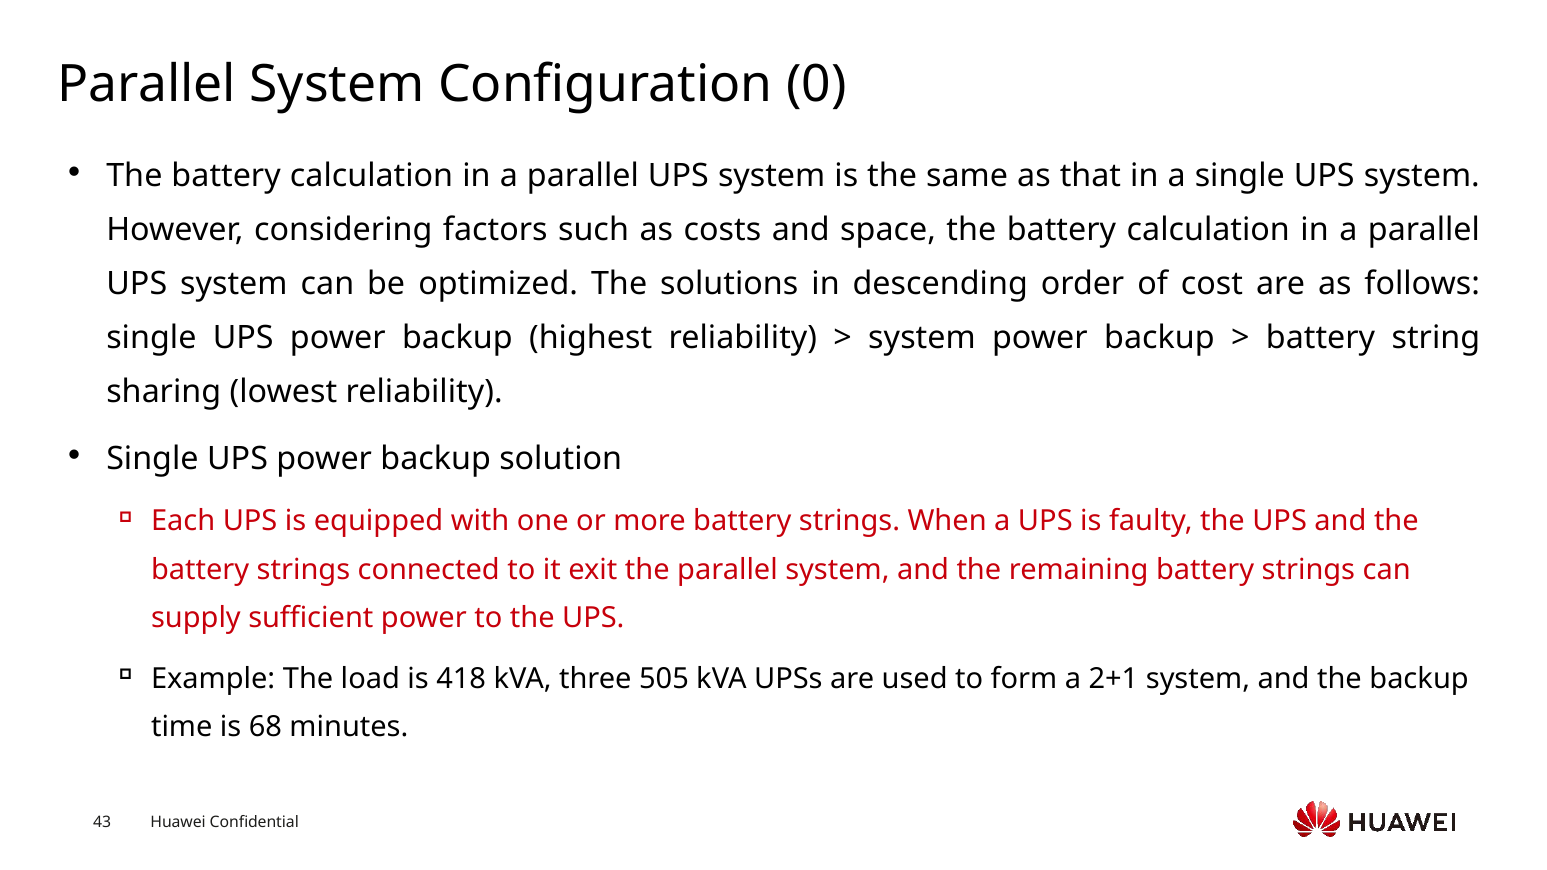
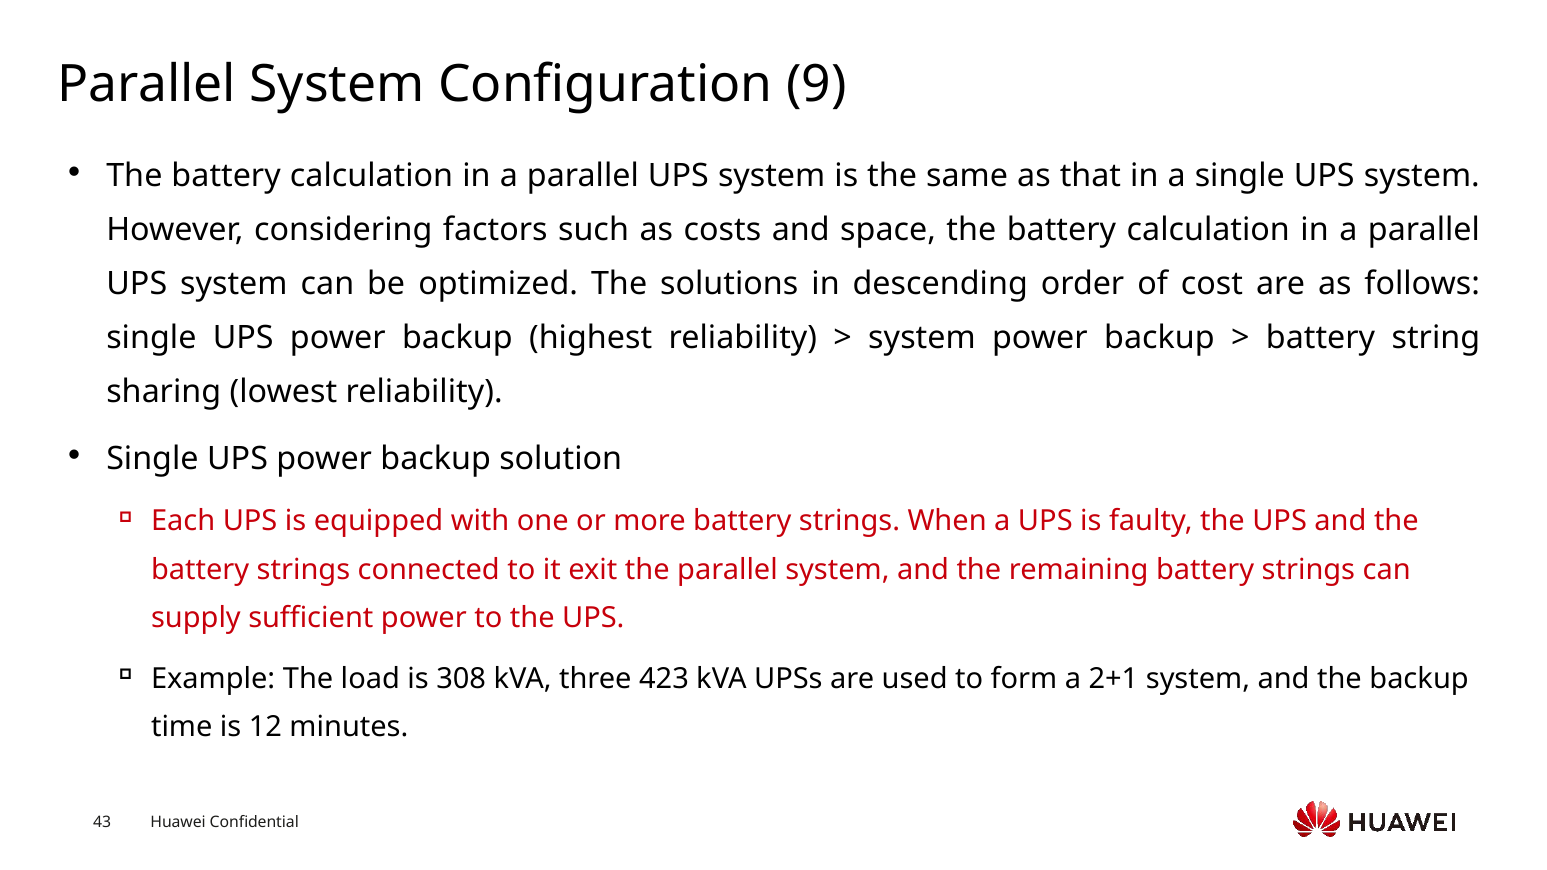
0: 0 -> 9
418: 418 -> 308
505: 505 -> 423
68: 68 -> 12
